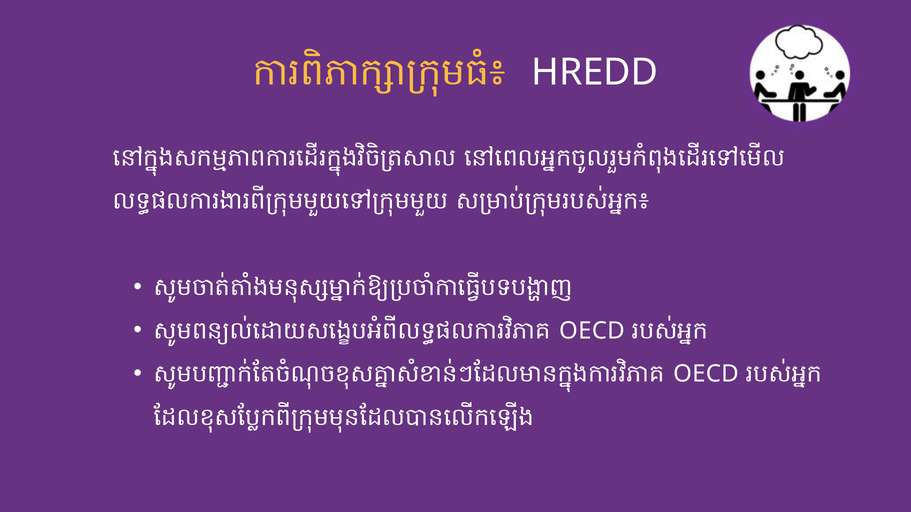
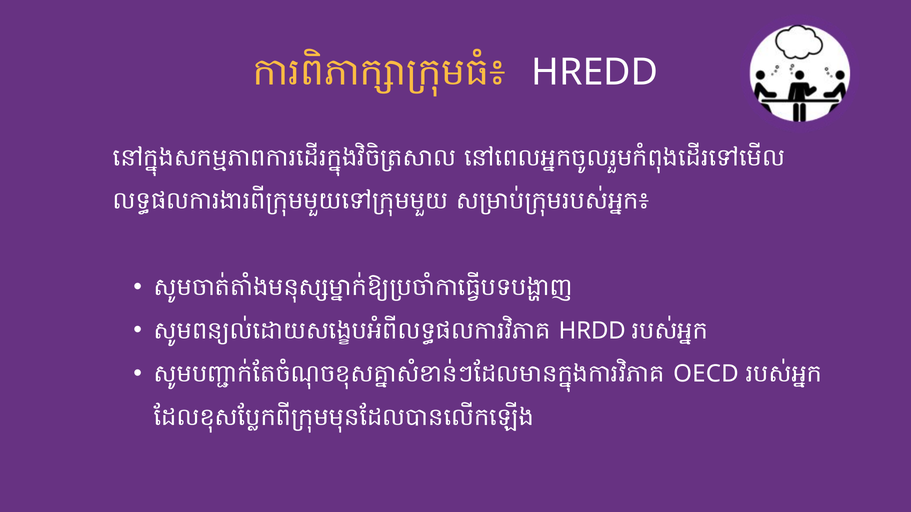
OECD at (592, 331): OECD -> HRDD
